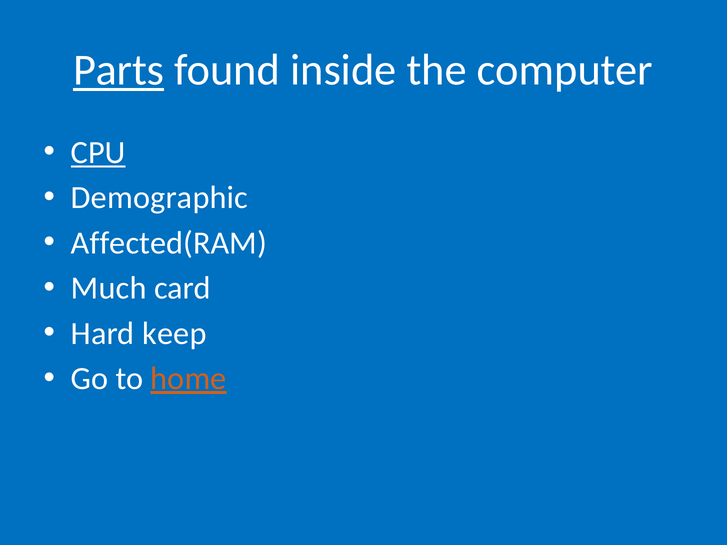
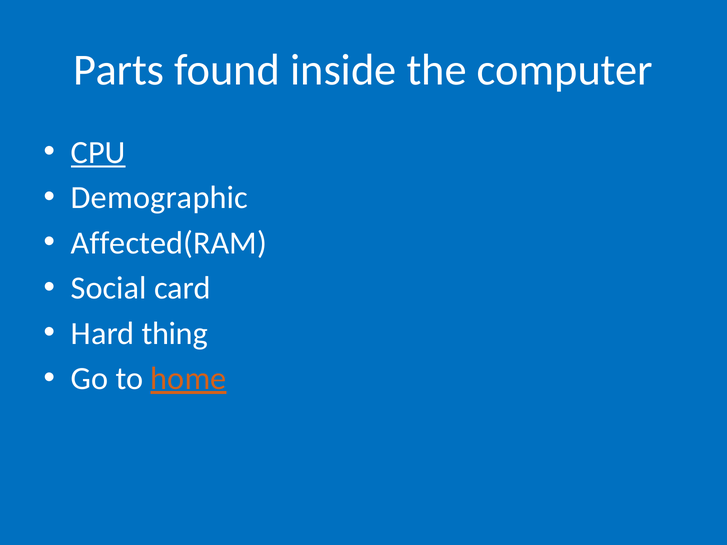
Parts underline: present -> none
Much: Much -> Social
keep: keep -> thing
